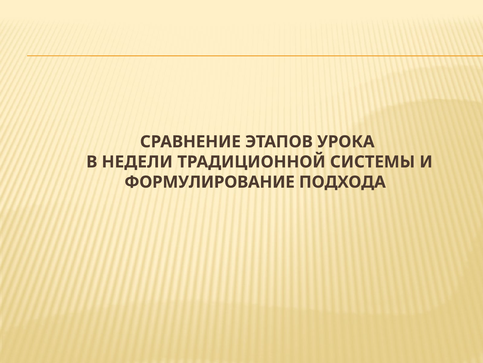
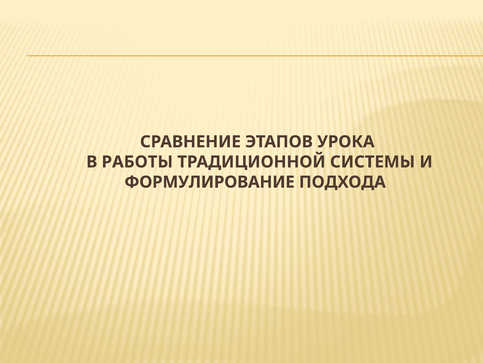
НЕДЕЛИ: НЕДЕЛИ -> РАБОТЫ
